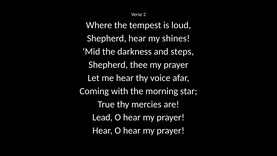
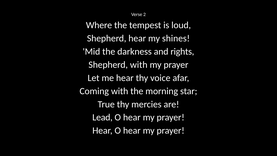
steps: steps -> rights
Shepherd thee: thee -> with
